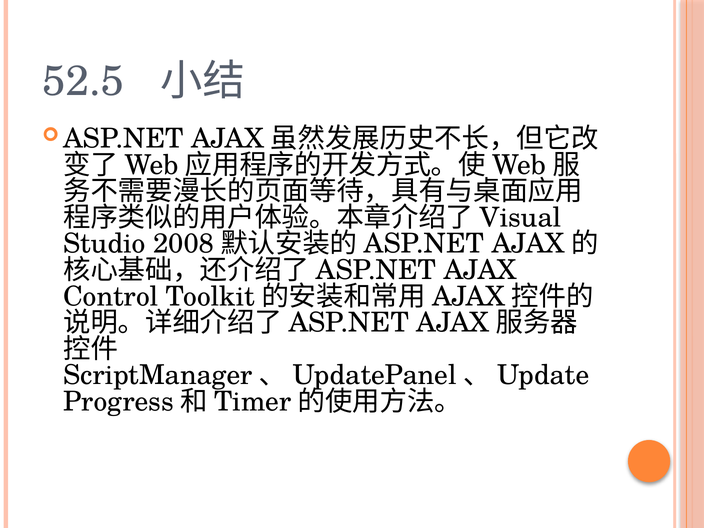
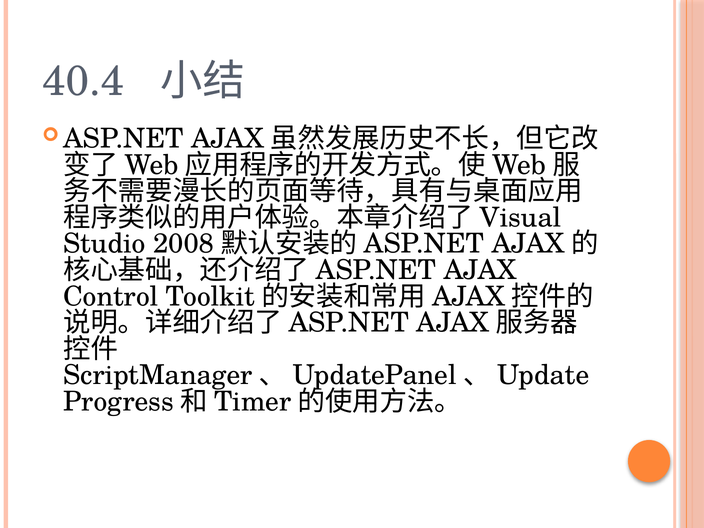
52.5: 52.5 -> 40.4
